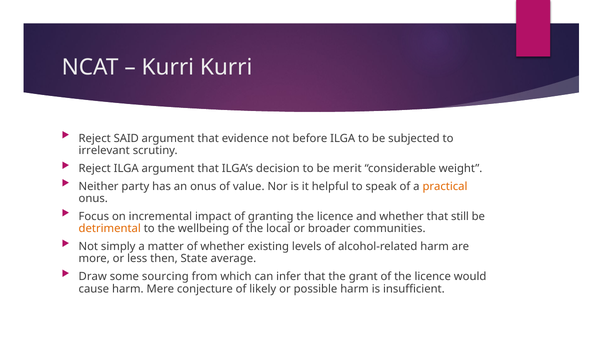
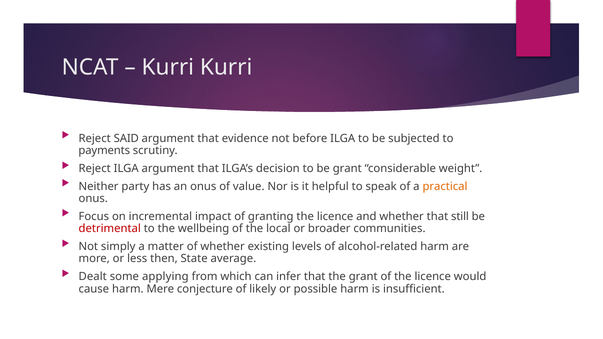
irrelevant: irrelevant -> payments
be merit: merit -> grant
detrimental colour: orange -> red
Draw: Draw -> Dealt
sourcing: sourcing -> applying
